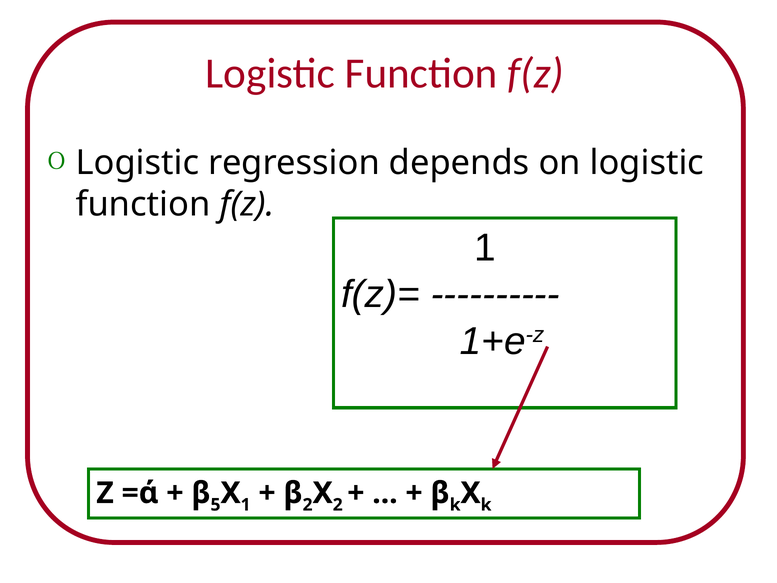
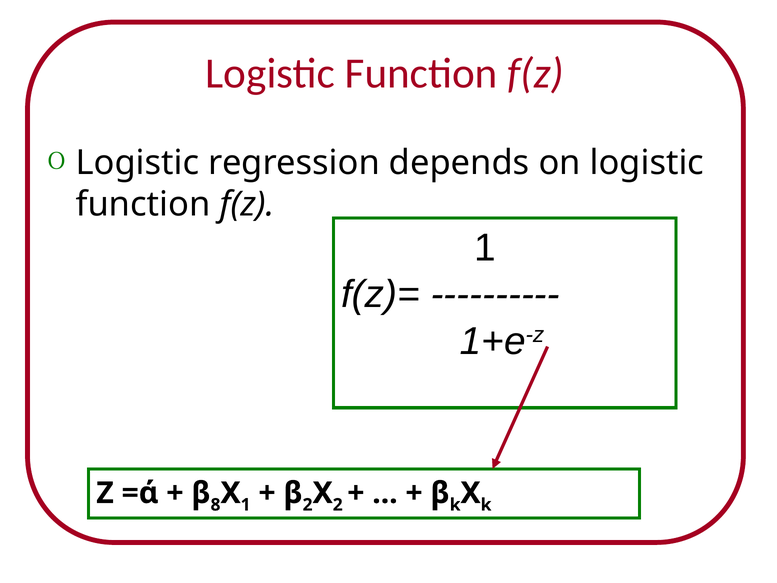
5: 5 -> 8
